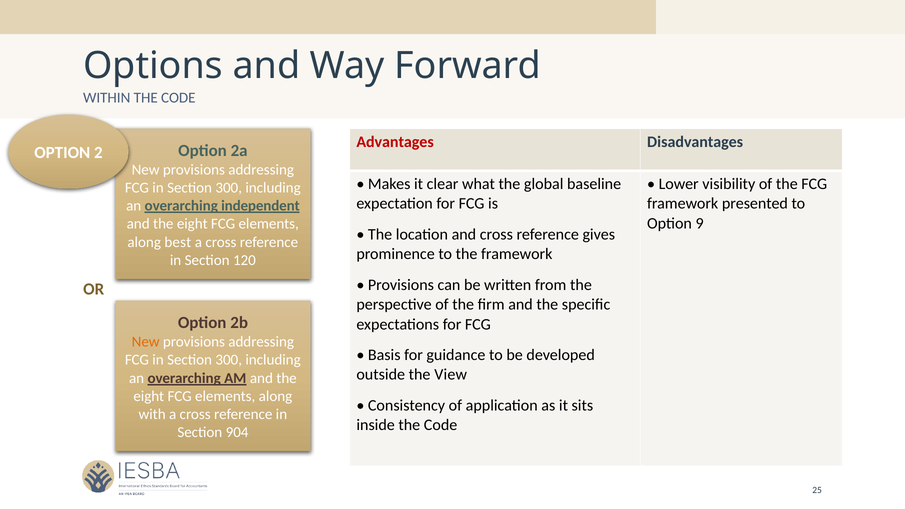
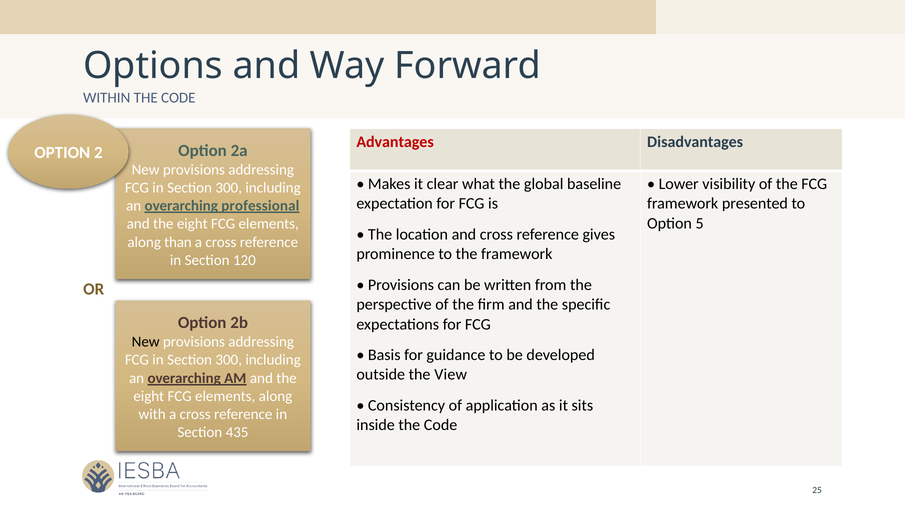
independent: independent -> professional
9: 9 -> 5
best: best -> than
New at (146, 342) colour: orange -> black
904: 904 -> 435
